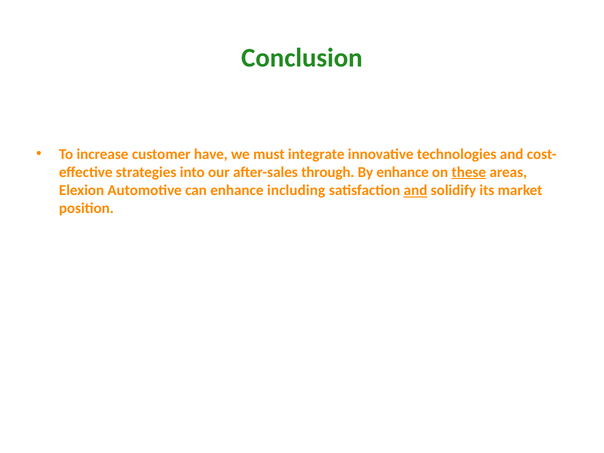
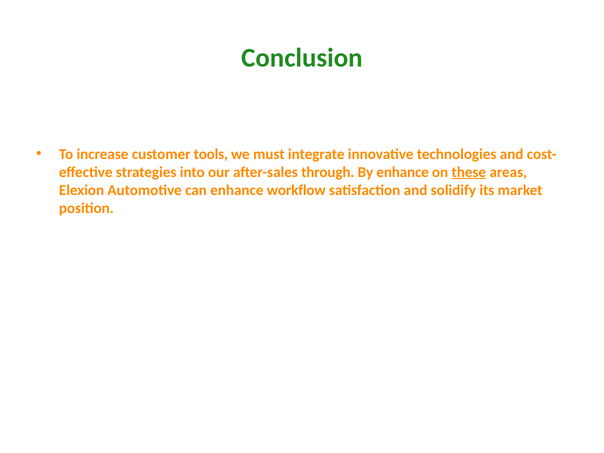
have: have -> tools
including: including -> workflow
and at (416, 190) underline: present -> none
